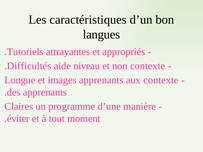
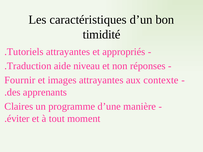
langues: langues -> timidité
Difficultés: Difficultés -> Traduction
non contexte: contexte -> réponses
Longue: Longue -> Fournir
images apprenants: apprenants -> attrayantes
